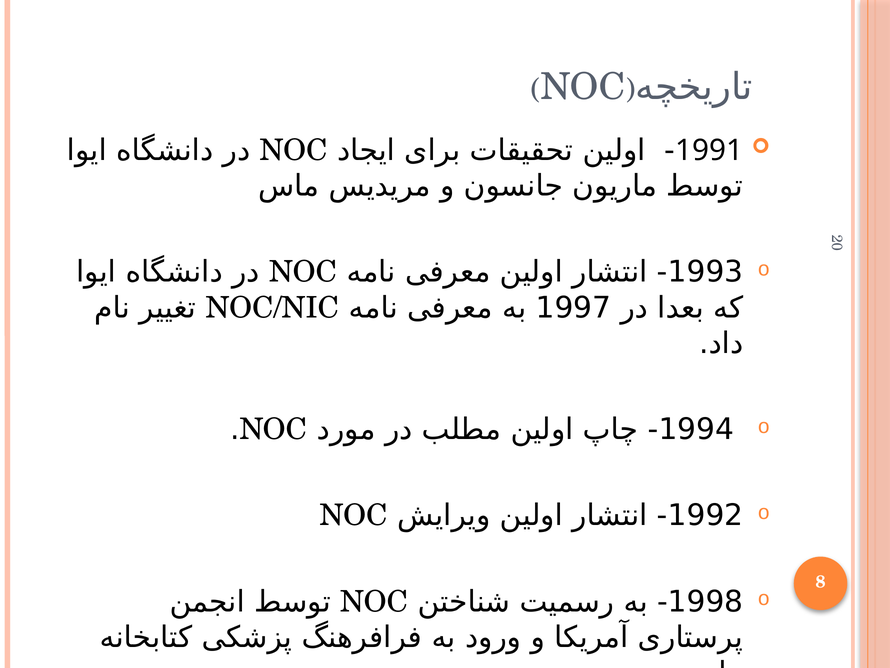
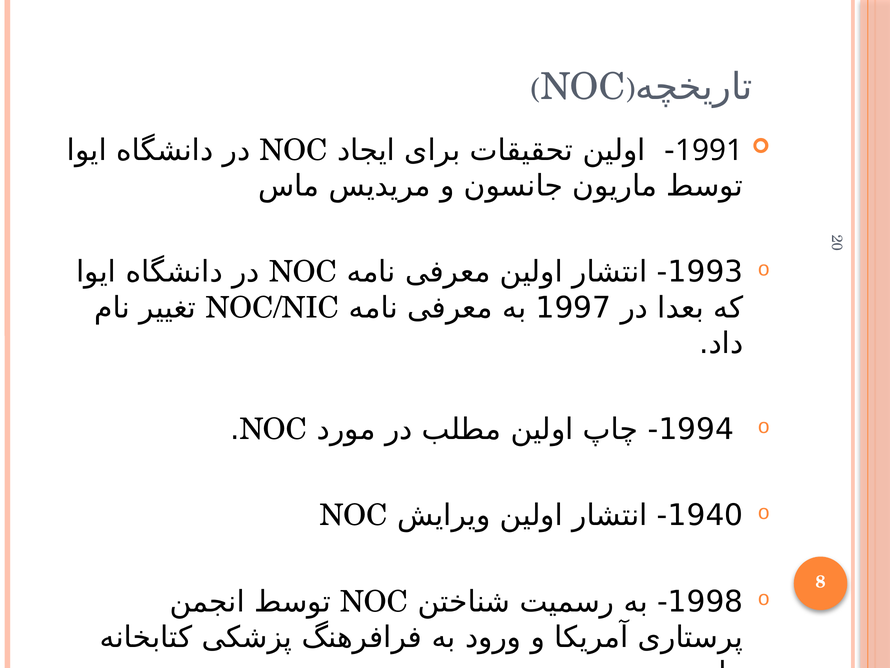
1992: 1992 -> 1940
